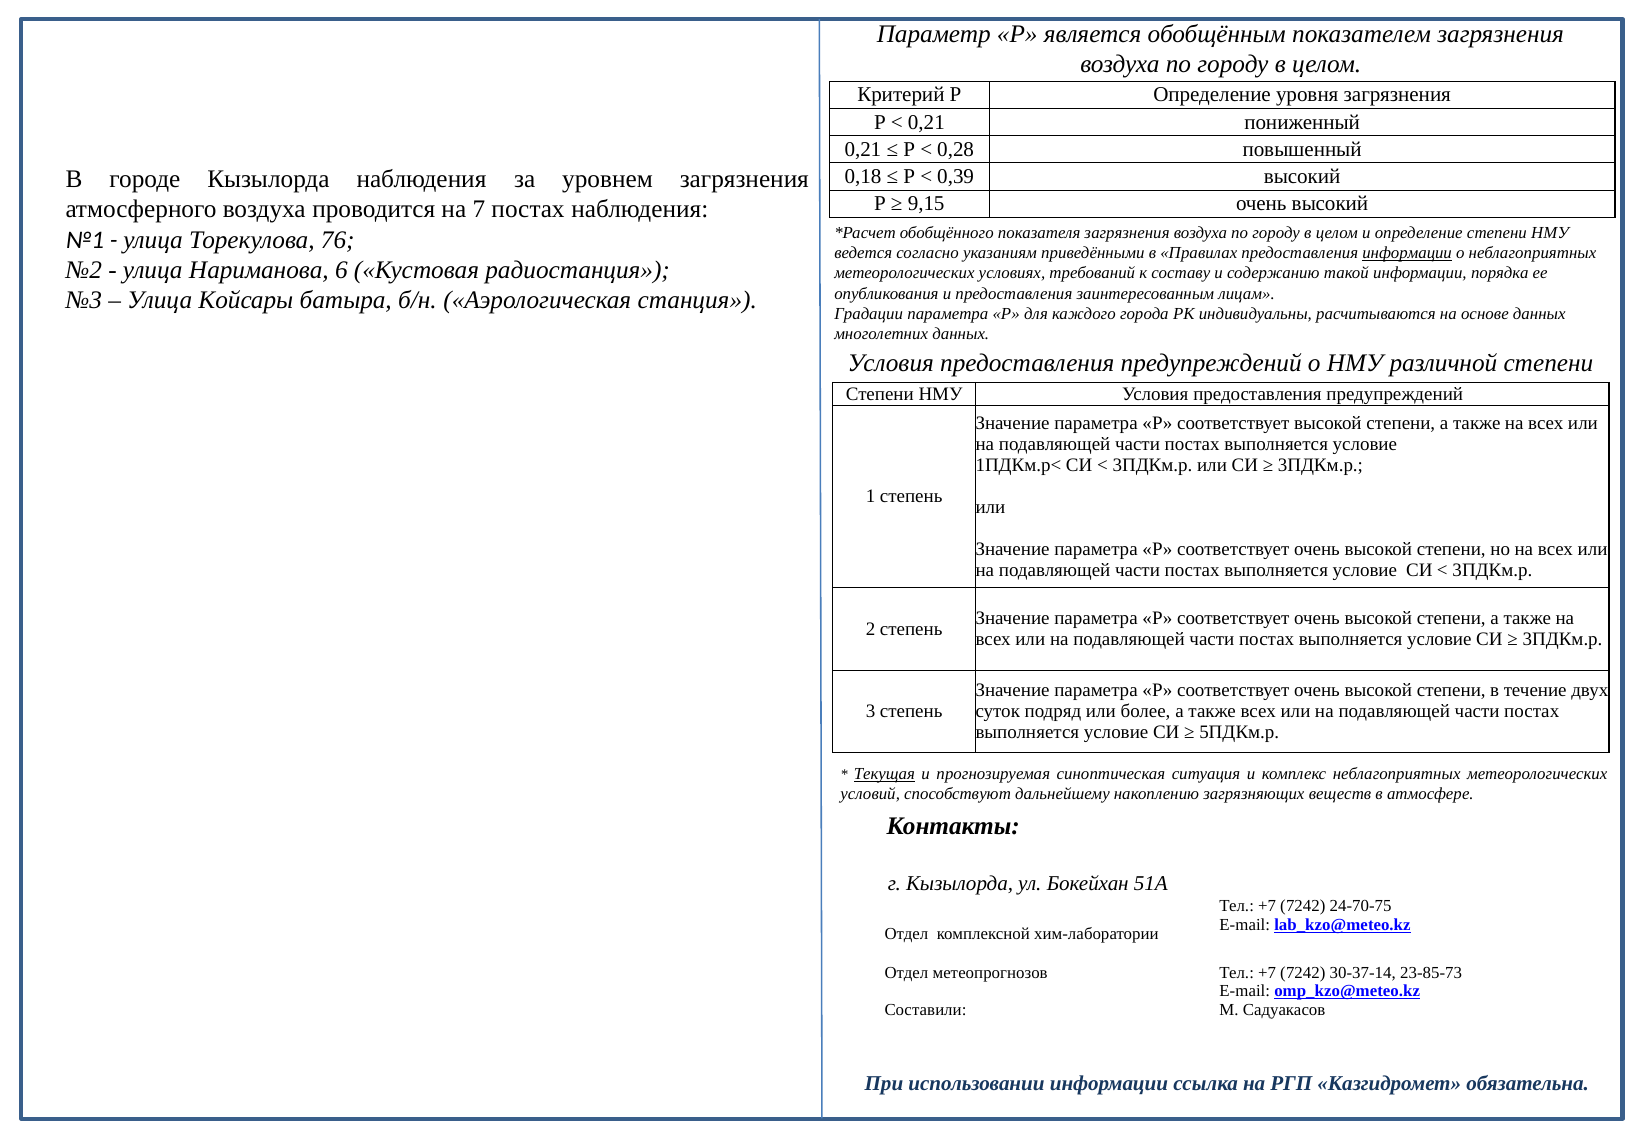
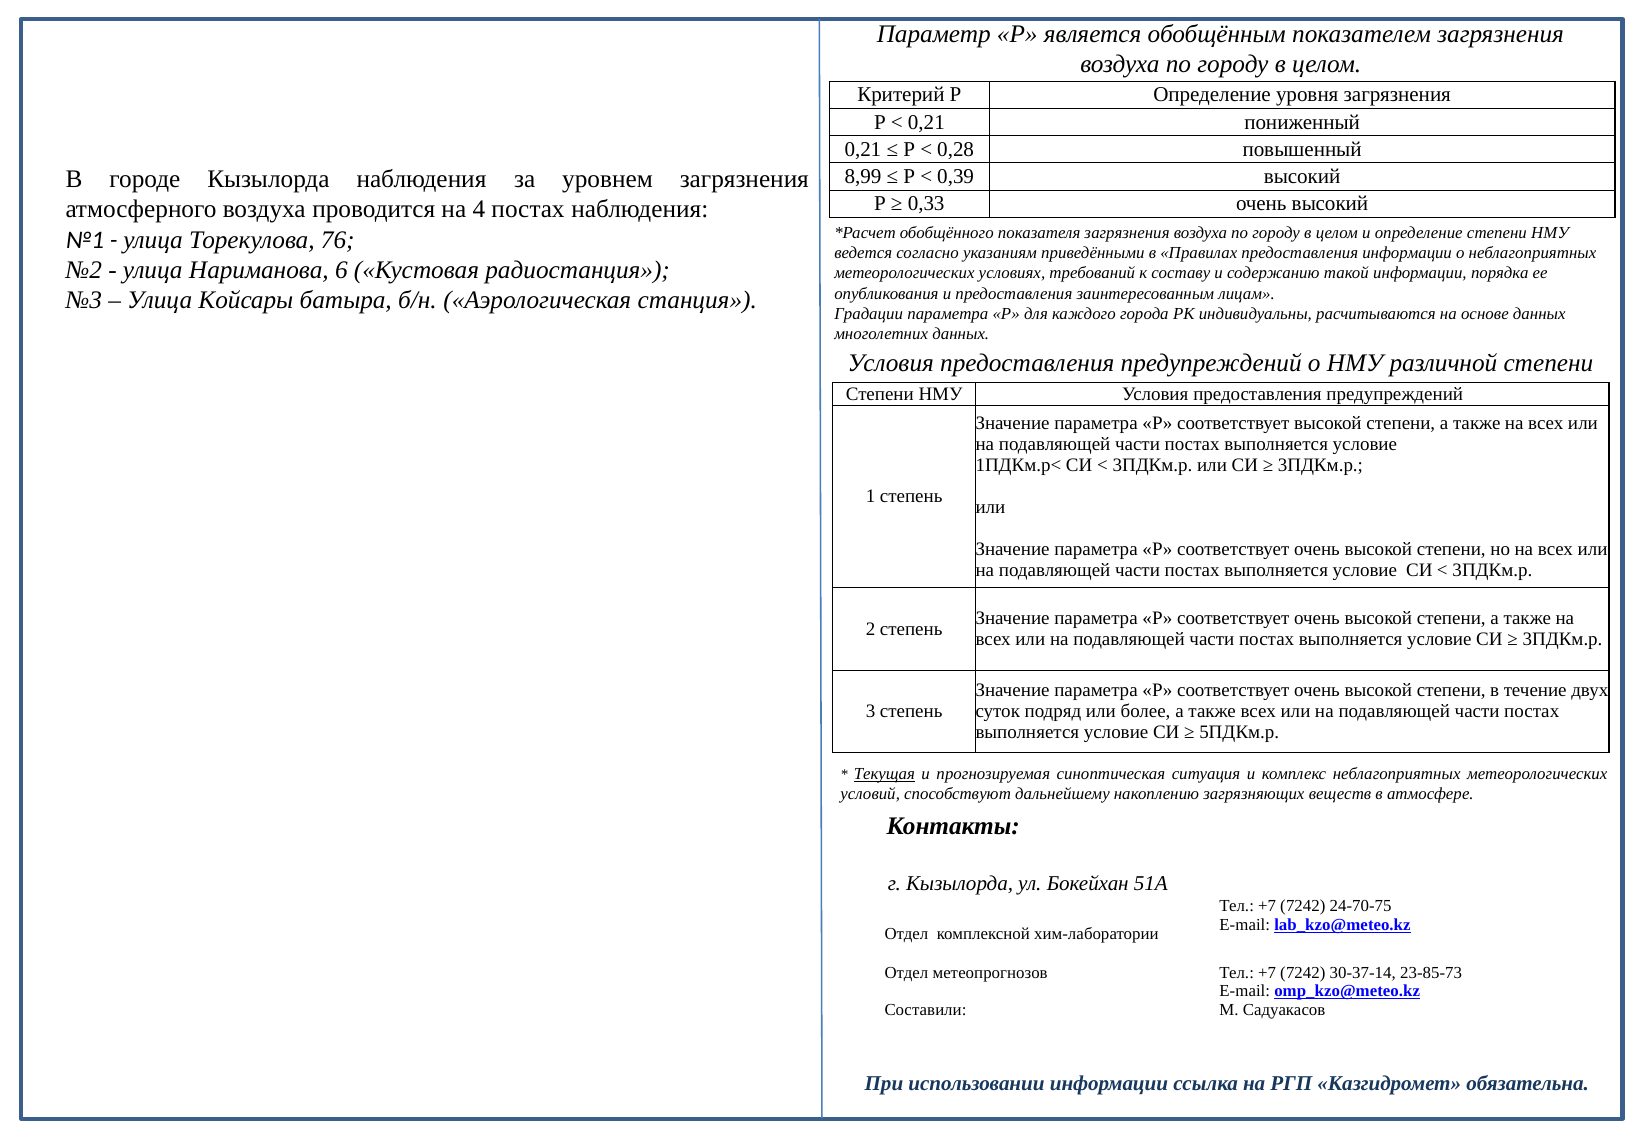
0,18: 0,18 -> 8,99
9,15: 9,15 -> 0,33
7: 7 -> 4
информации at (1407, 253) underline: present -> none
